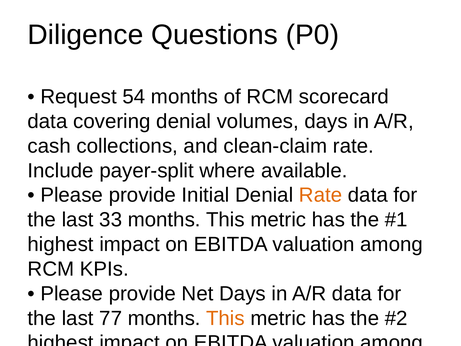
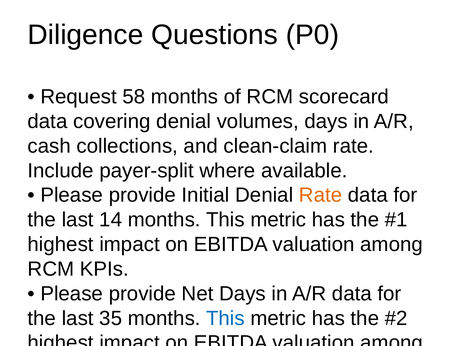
54: 54 -> 58
33: 33 -> 14
77: 77 -> 35
This at (225, 318) colour: orange -> blue
